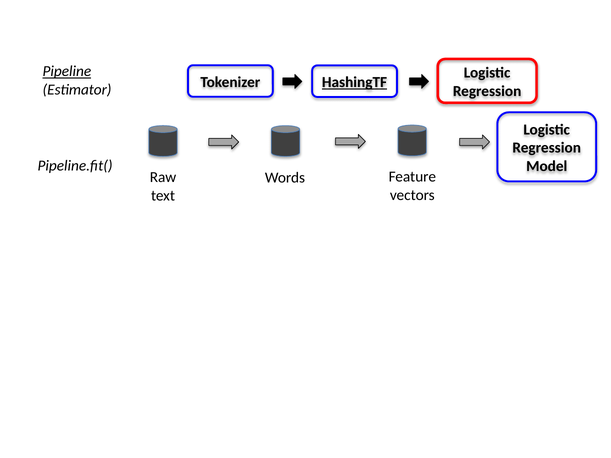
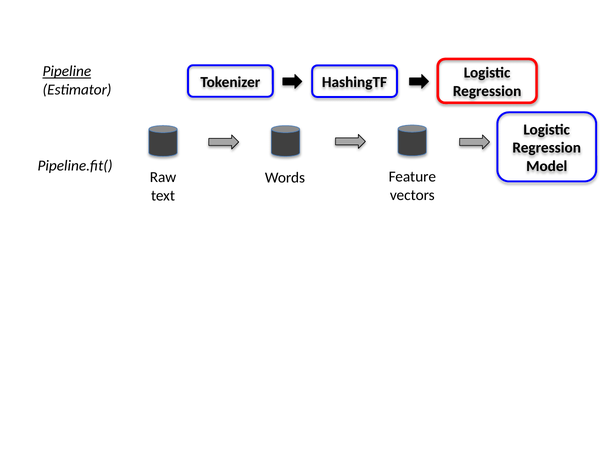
HashingTF underline: present -> none
